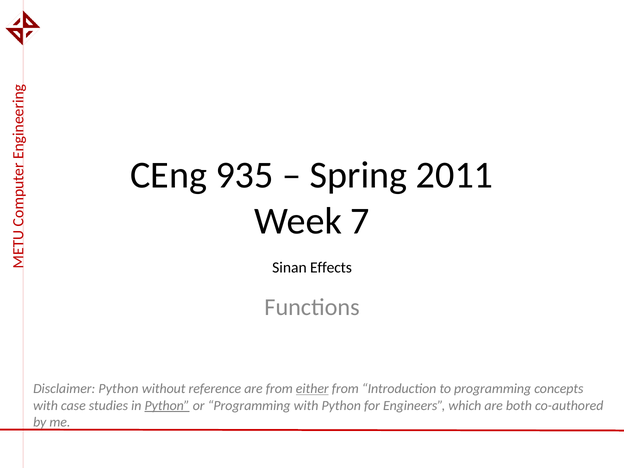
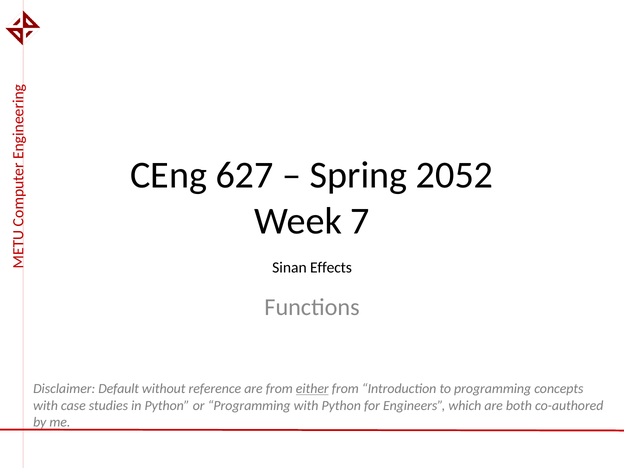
935: 935 -> 627
2011: 2011 -> 2052
Disclaimer Python: Python -> Default
Python at (167, 405) underline: present -> none
